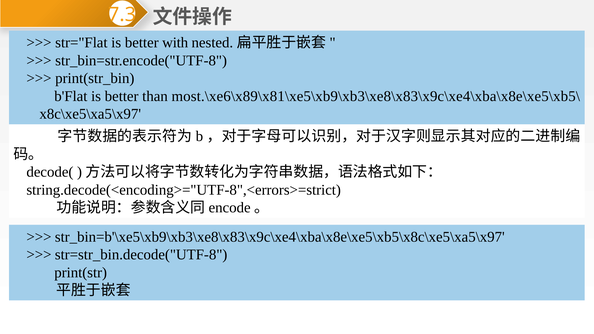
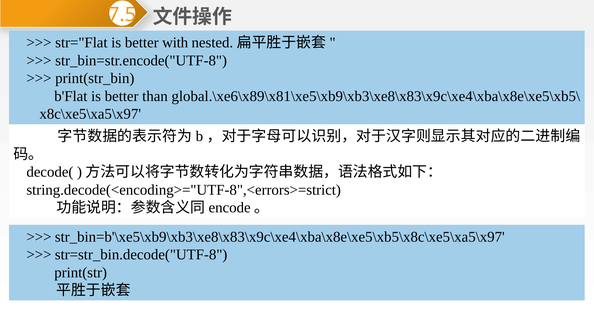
7.3: 7.3 -> 7.5
most.\xe6\x89\x81\xe5\xb9\xb3\xe8\x83\x9c\xe4\xba\x8e\xe5\xb5\: most.\xe6\x89\x81\xe5\xb9\xb3\xe8\x83\x9c\xe4\xba\x8e\xe5\xb5\ -> global.\xe6\x89\x81\xe5\xb9\xb3\xe8\x83\x9c\xe4\xba\x8e\xe5\xb5\
